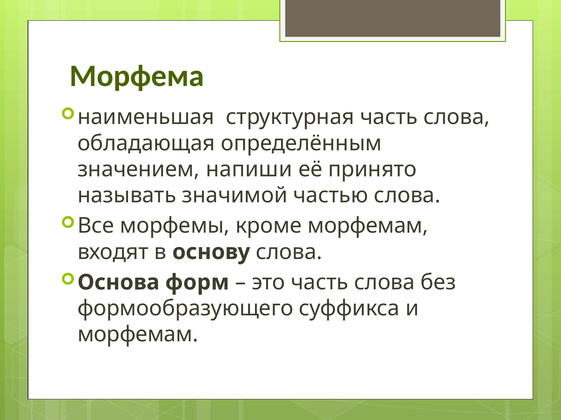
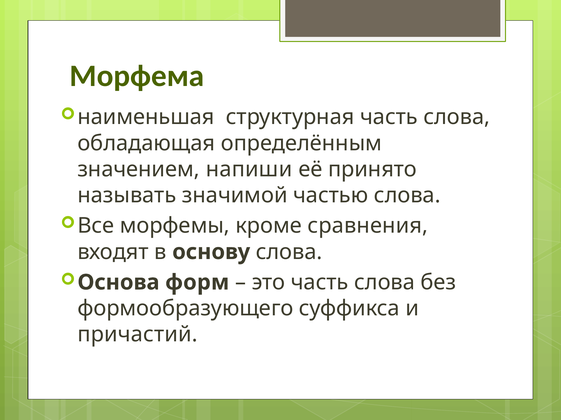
кроме морфемам: морфемам -> сравнения
морфемам at (138, 335): морфемам -> причастий
